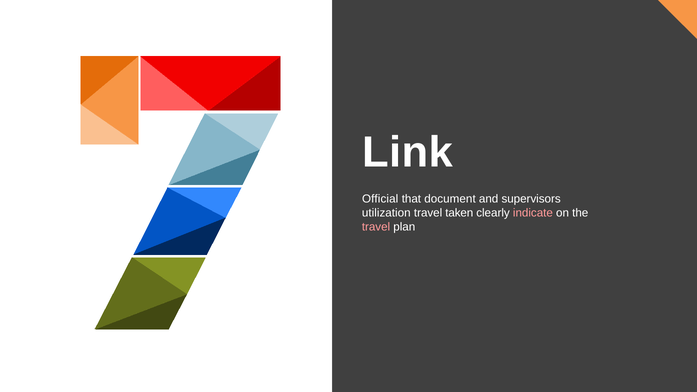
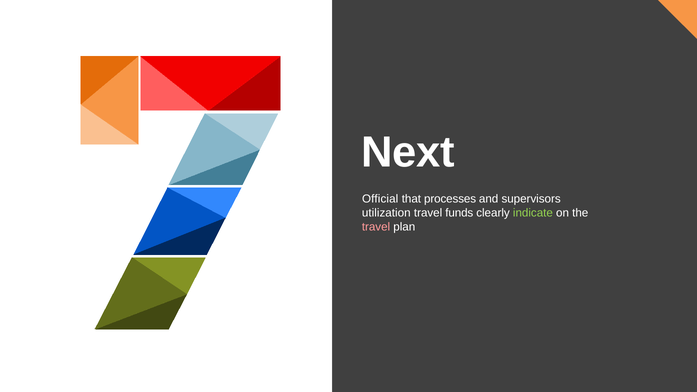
Link: Link -> Next
document: document -> processes
taken: taken -> funds
indicate colour: pink -> light green
